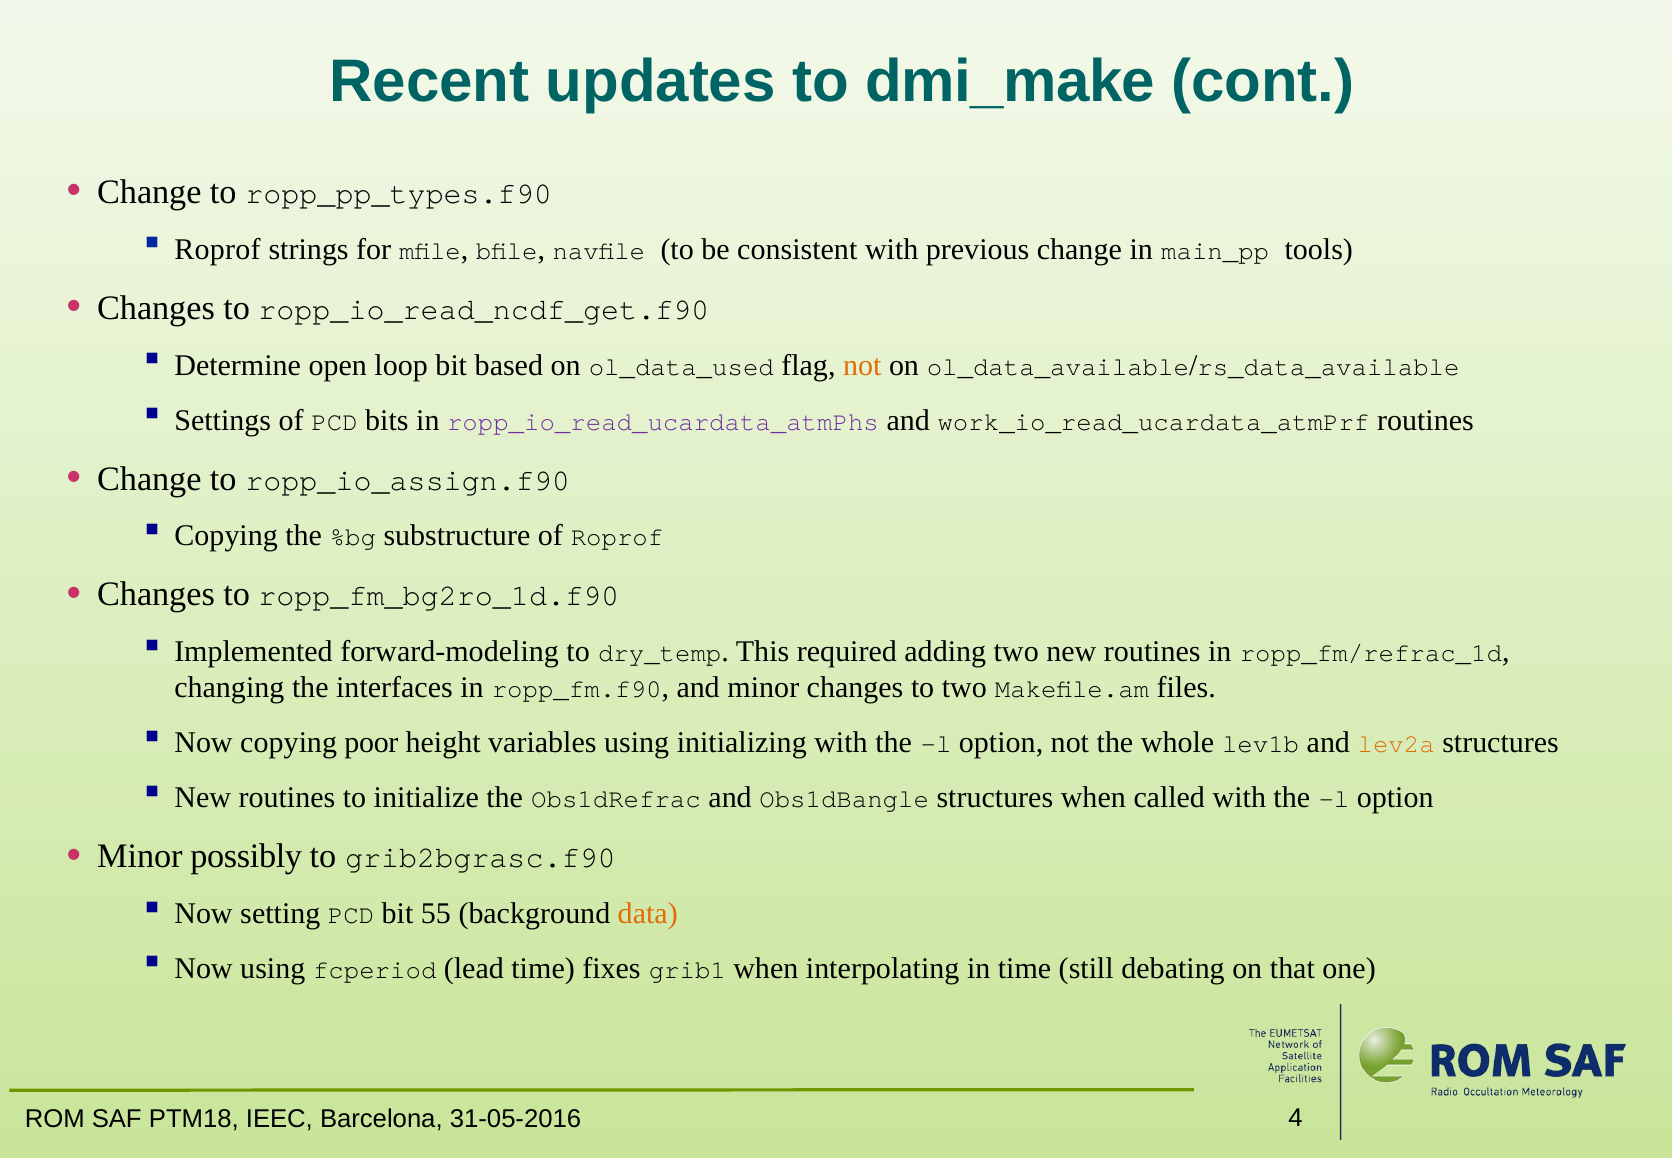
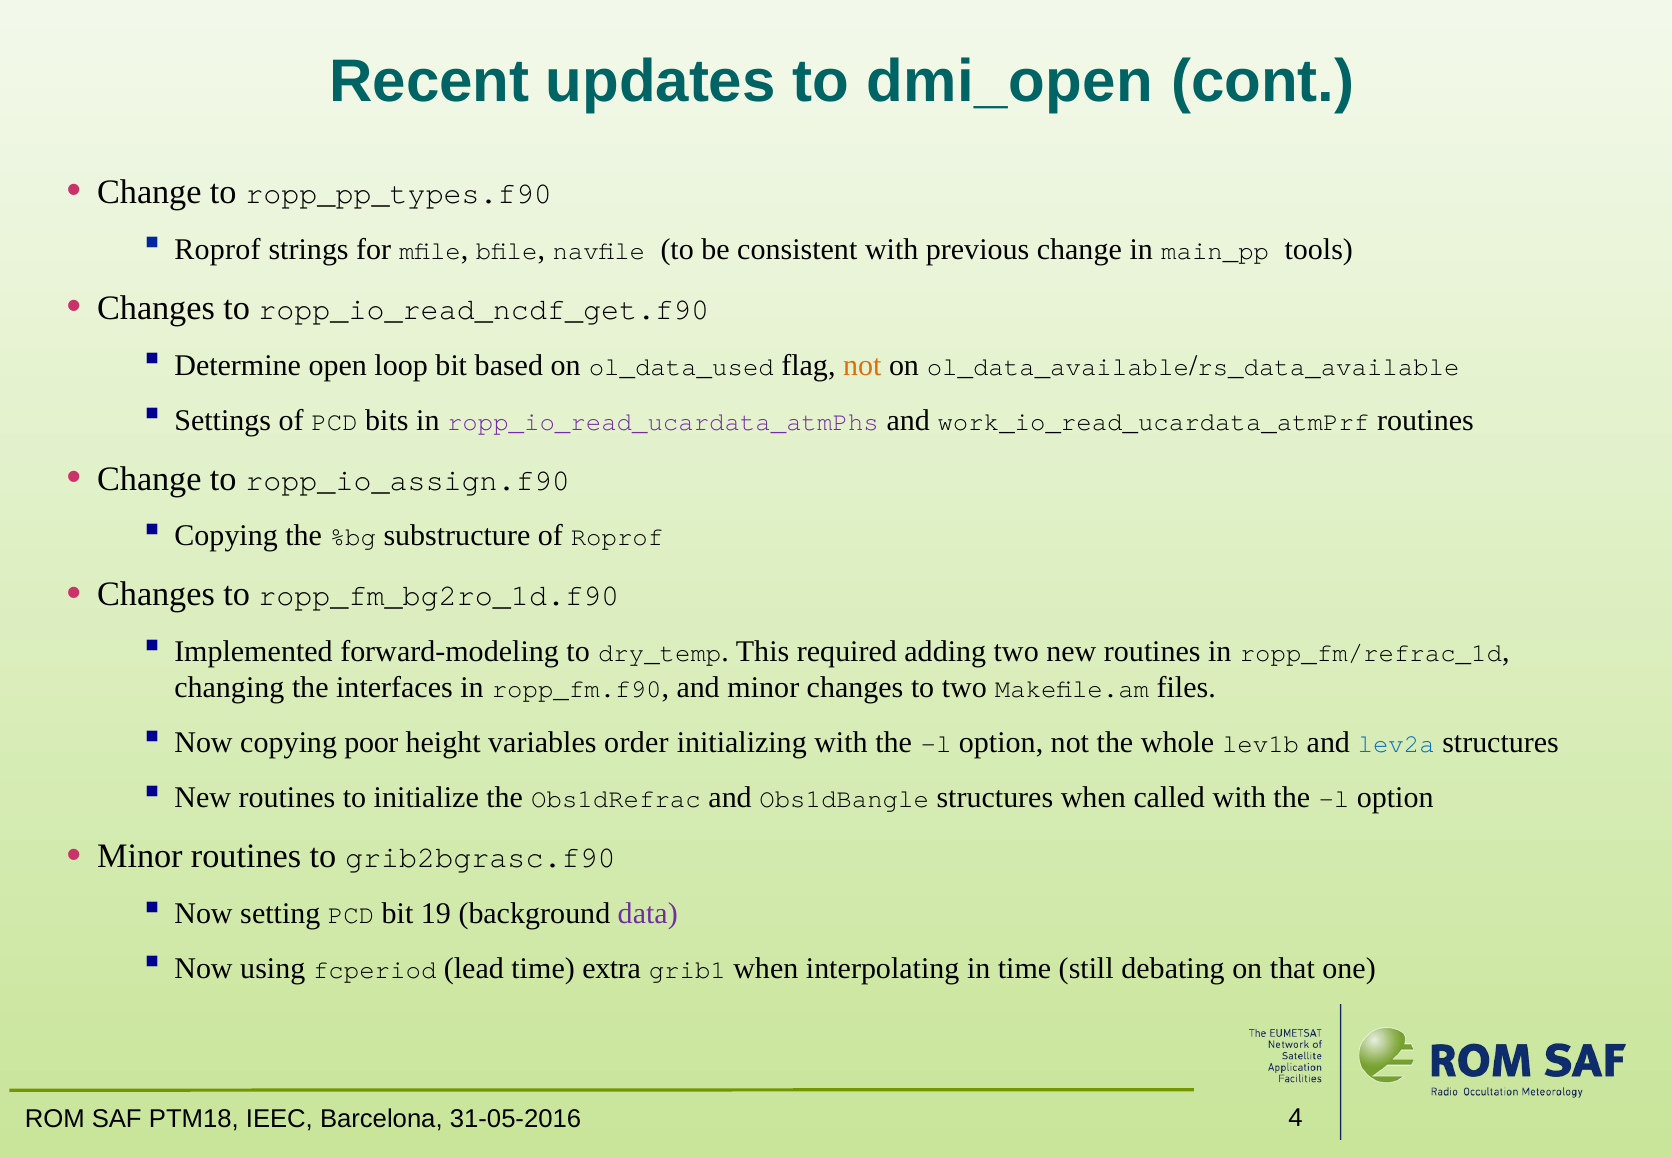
dmi_make: dmi_make -> dmi_open
variables using: using -> order
lev2a colour: orange -> blue
Minor possibly: possibly -> routines
55: 55 -> 19
data colour: orange -> purple
fixes: fixes -> extra
